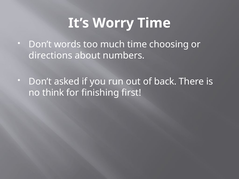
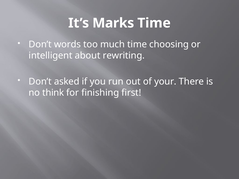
Worry: Worry -> Marks
directions: directions -> intelligent
numbers: numbers -> rewriting
back: back -> your
